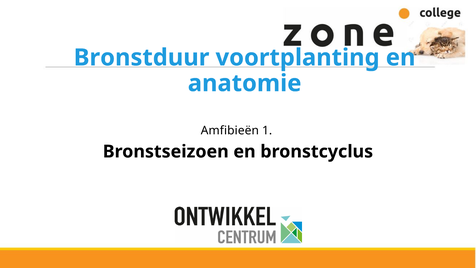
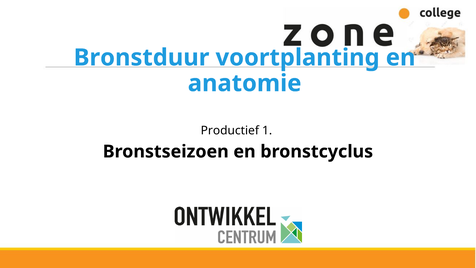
Amfibieën: Amfibieën -> Productief
